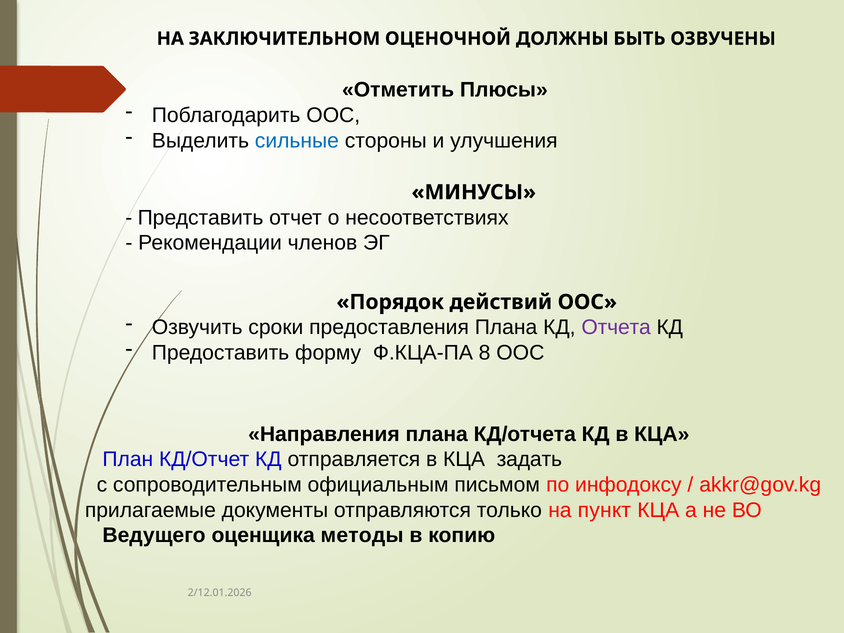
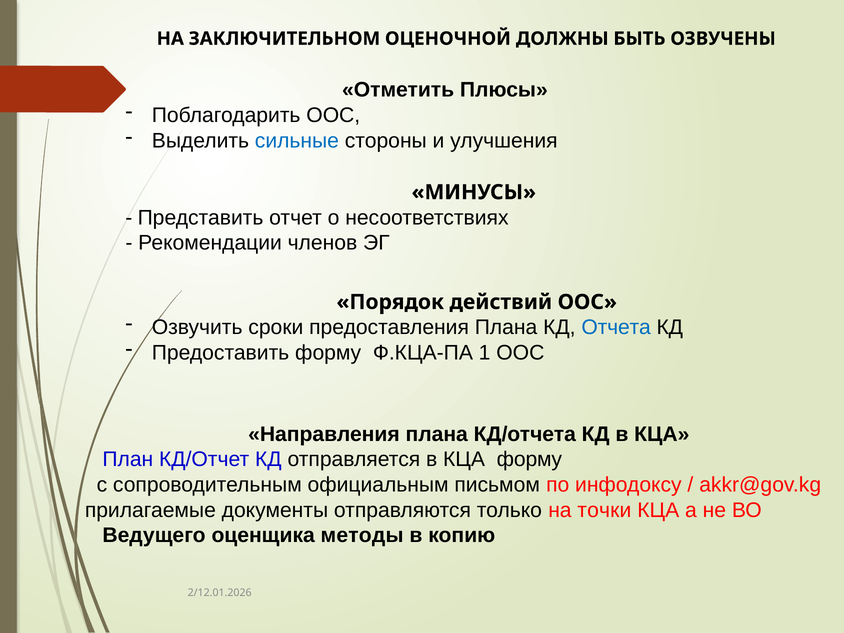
Отчета colour: purple -> blue
8: 8 -> 1
КЦА задать: задать -> форму
пункт: пункт -> точки
